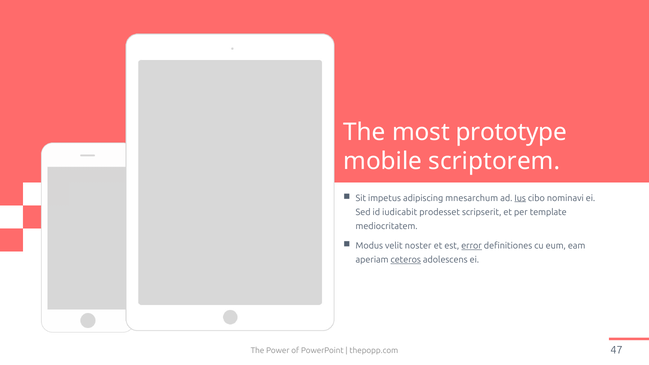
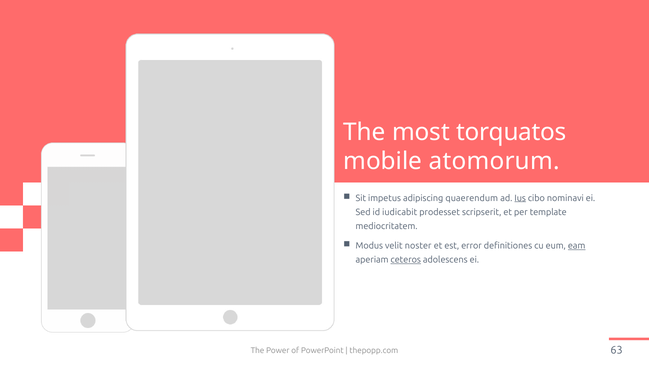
prototype: prototype -> torquatos
scriptorem: scriptorem -> atomorum
mnesarchum: mnesarchum -> quaerendum
error underline: present -> none
eam underline: none -> present
47: 47 -> 63
